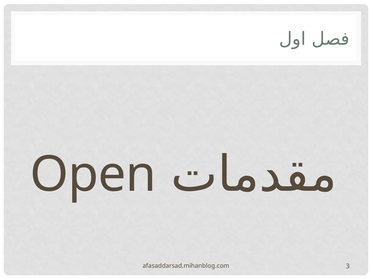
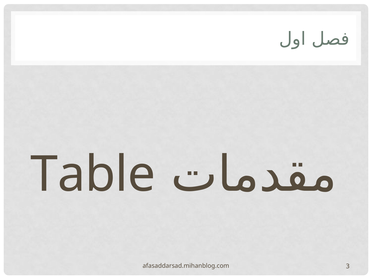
Open: Open -> Table
